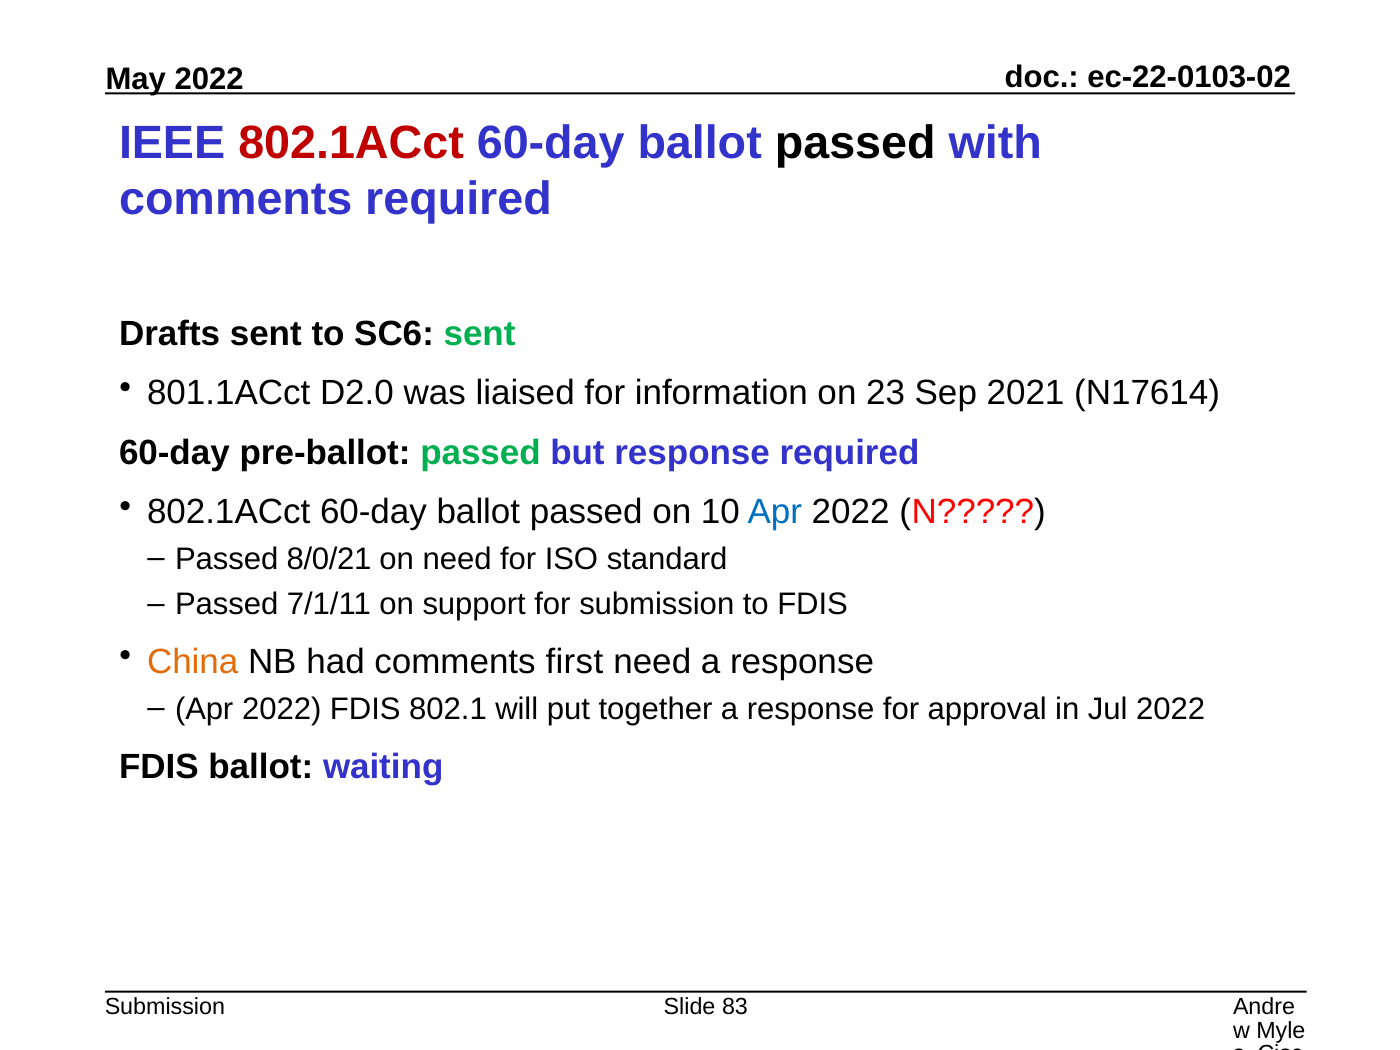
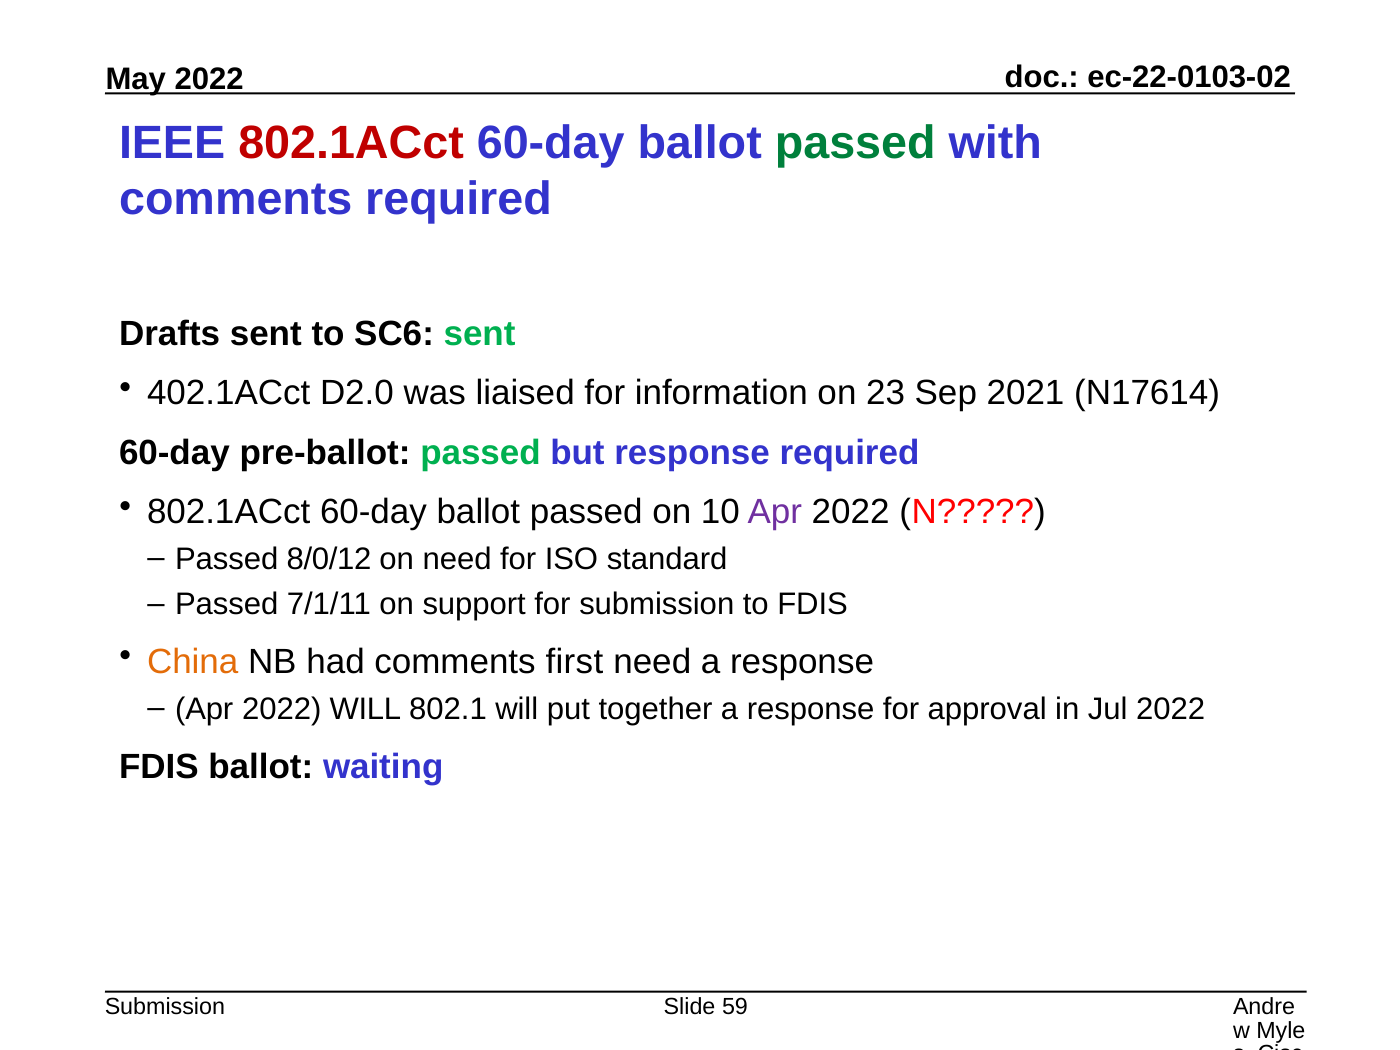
passed at (855, 143) colour: black -> green
801.1ACct: 801.1ACct -> 402.1ACct
Apr at (775, 512) colour: blue -> purple
8/0/21: 8/0/21 -> 8/0/12
Apr 2022 FDIS: FDIS -> WILL
83: 83 -> 59
